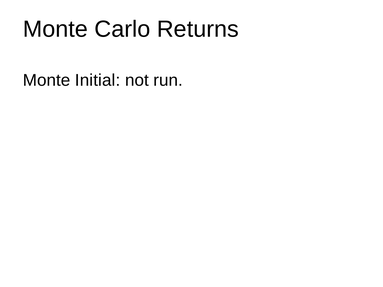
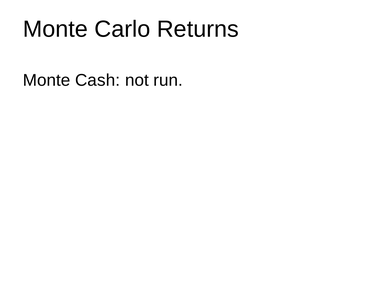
Initial: Initial -> Cash
